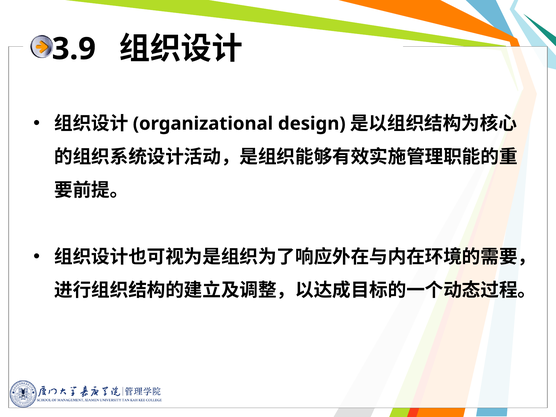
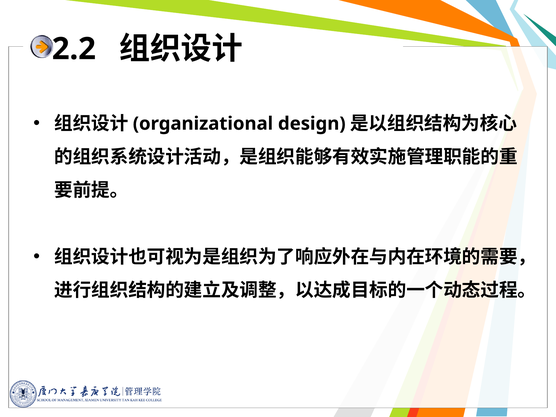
3.9: 3.9 -> 2.2
